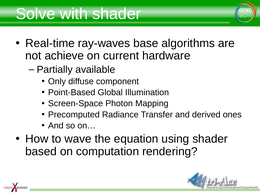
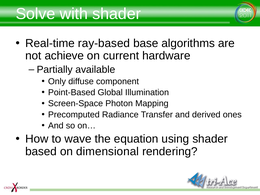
ray-waves: ray-waves -> ray-based
computation: computation -> dimensional
